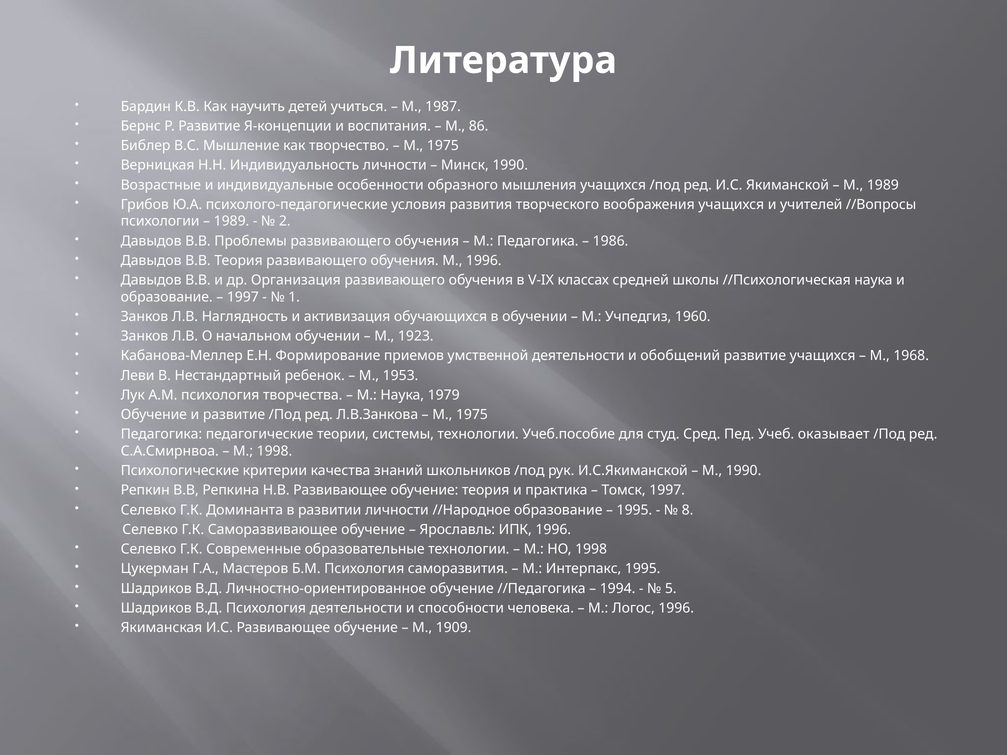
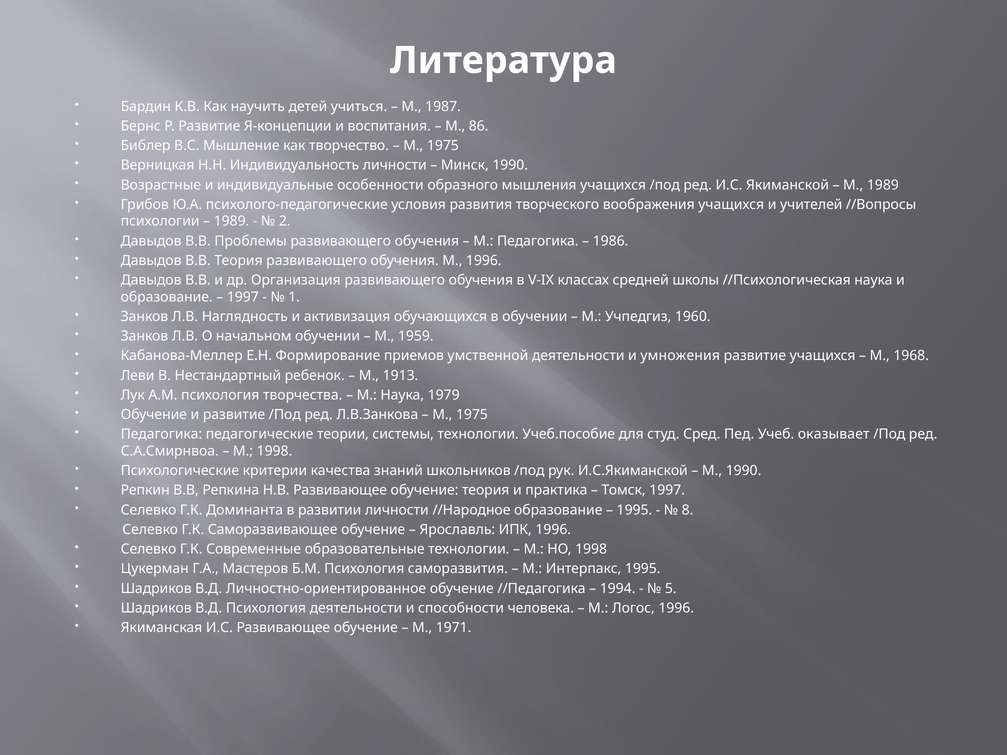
1923: 1923 -> 1959
обобщений: обобщений -> умножения
1953: 1953 -> 1913
1909: 1909 -> 1971
